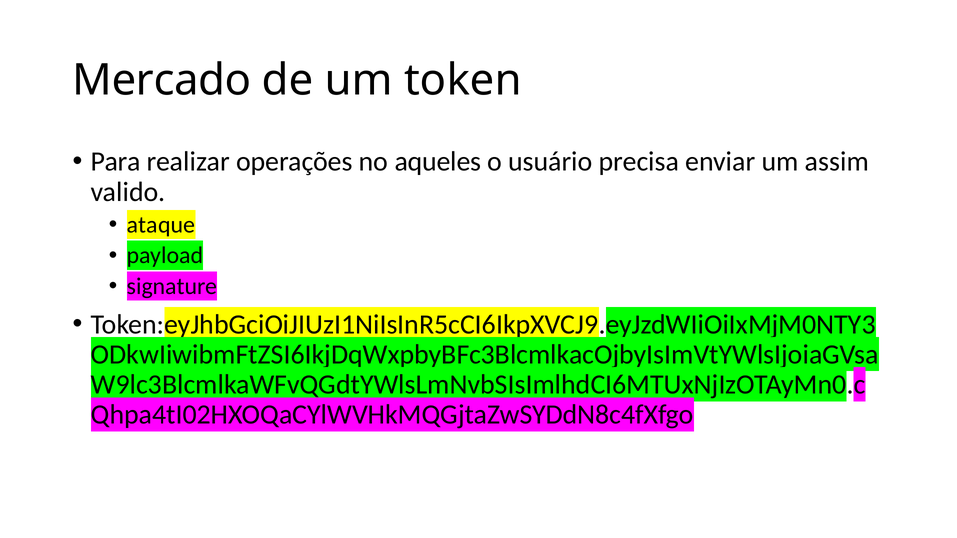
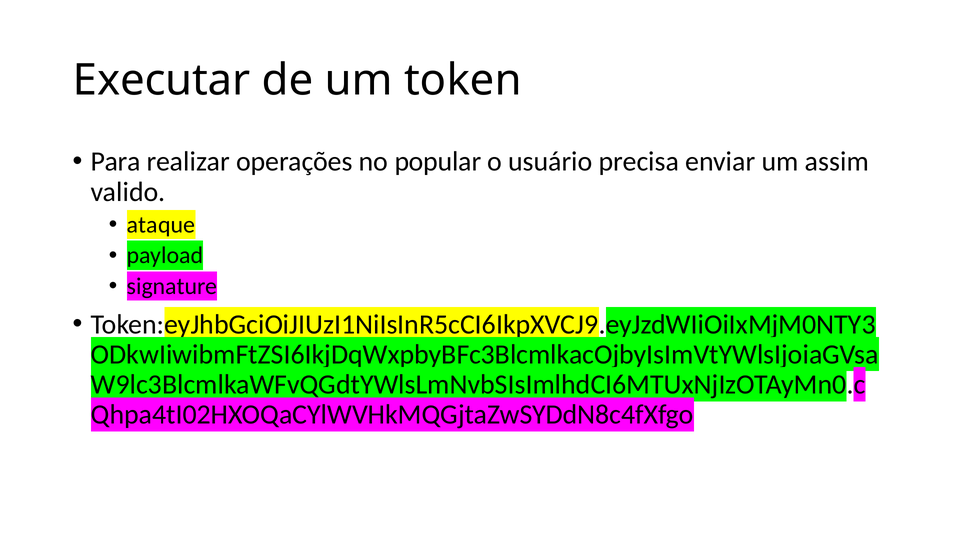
Mercado: Mercado -> Executar
aqueles: aqueles -> popular
